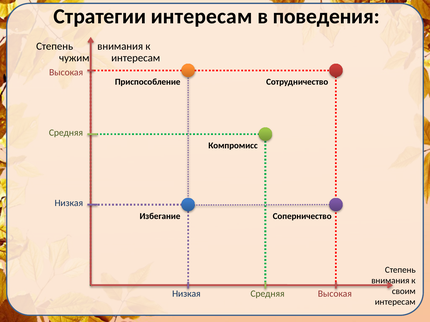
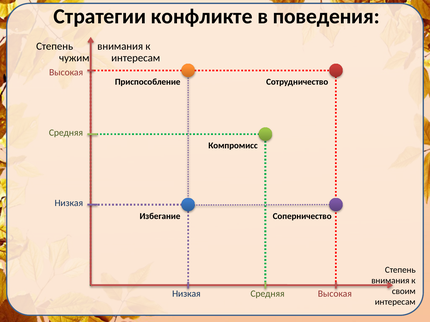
Стратегии интересам: интересам -> конфликте
